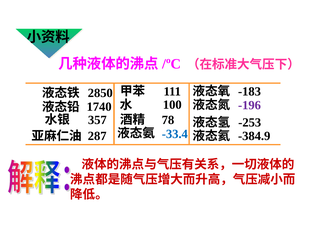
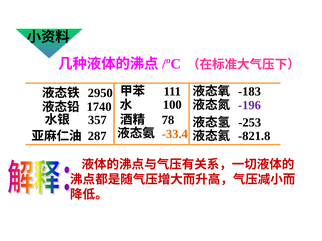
2850: 2850 -> 2950
-33.4 colour: blue -> orange
-384.9: -384.9 -> -821.8
